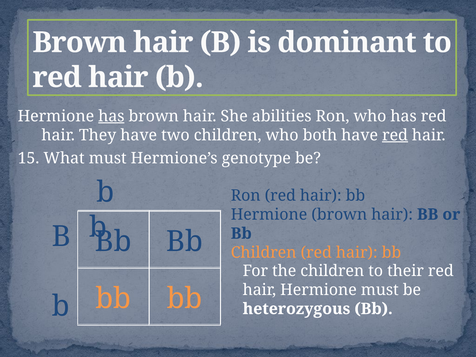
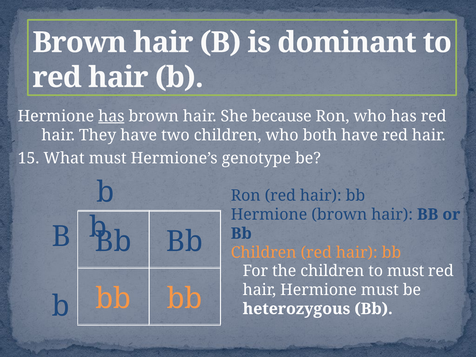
abilities: abilities -> because
red at (395, 135) underline: present -> none
to their: their -> must
